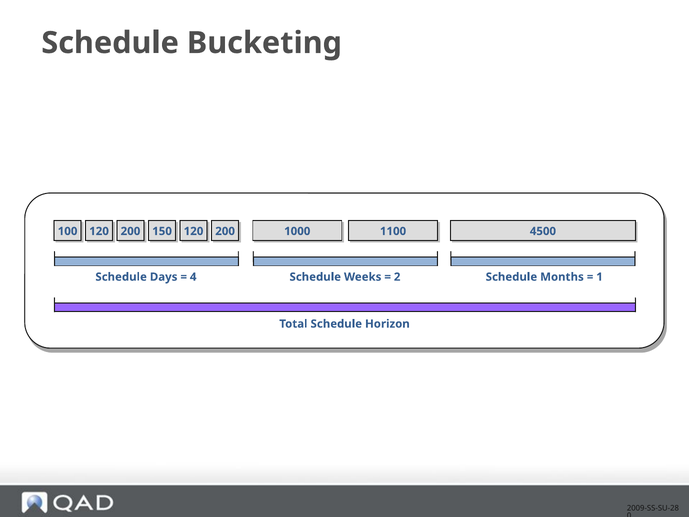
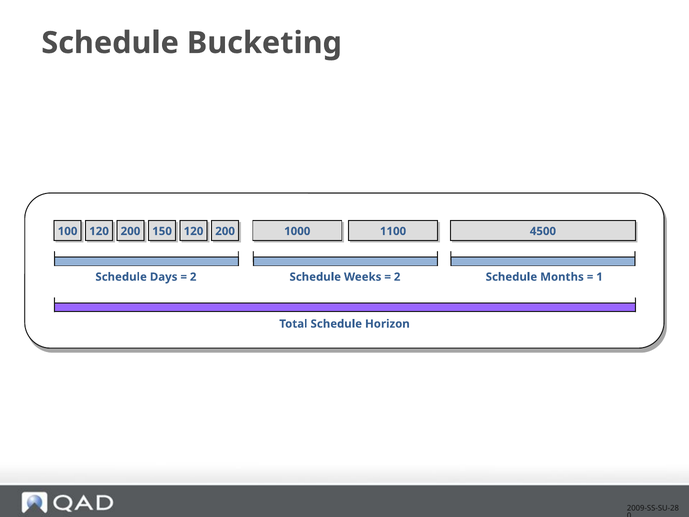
4 at (193, 277): 4 -> 2
